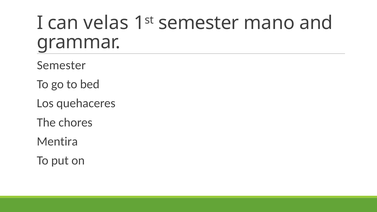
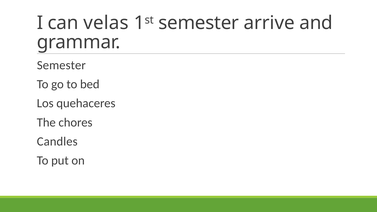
mano: mano -> arrive
Mentira: Mentira -> Candles
